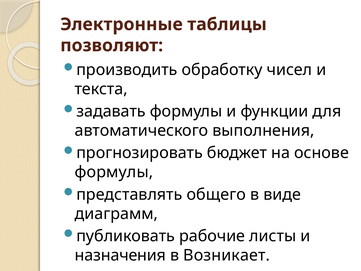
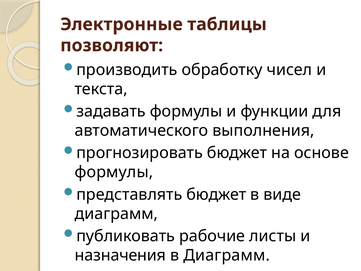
представлять общего: общего -> бюджет
в Возникает: Возникает -> Диаграмм
